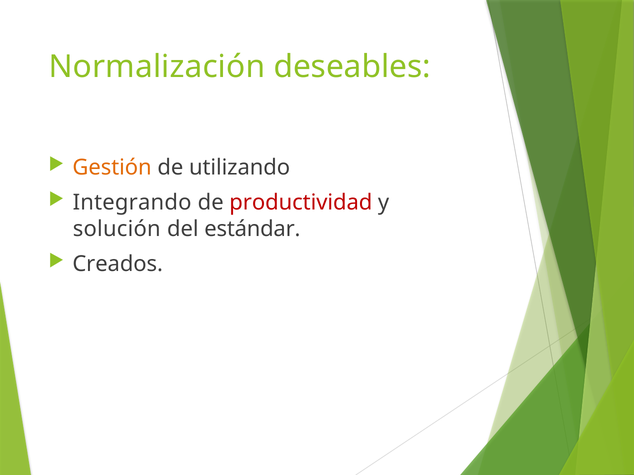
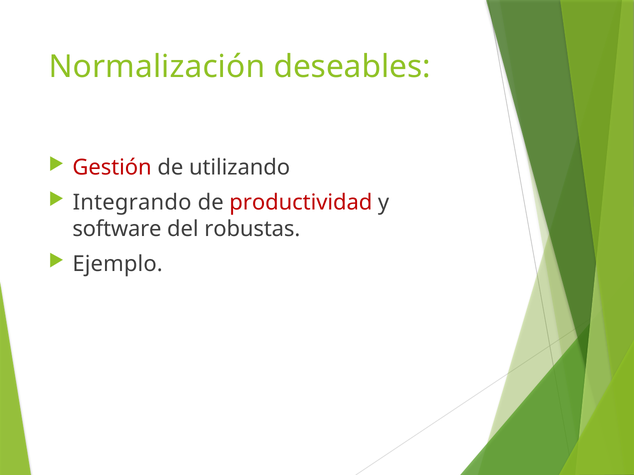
Gestión colour: orange -> red
solución: solución -> software
estándar: estándar -> robustas
Creados: Creados -> Ejemplo
